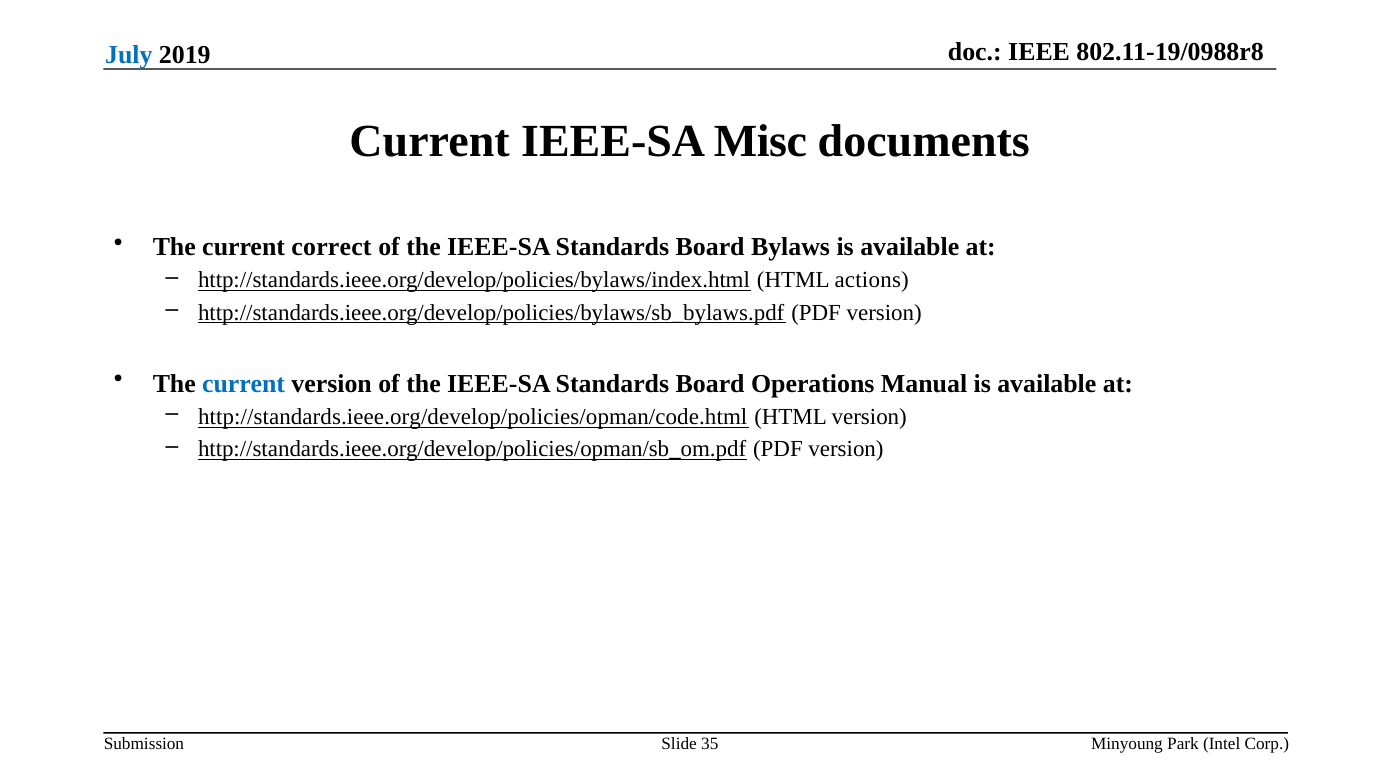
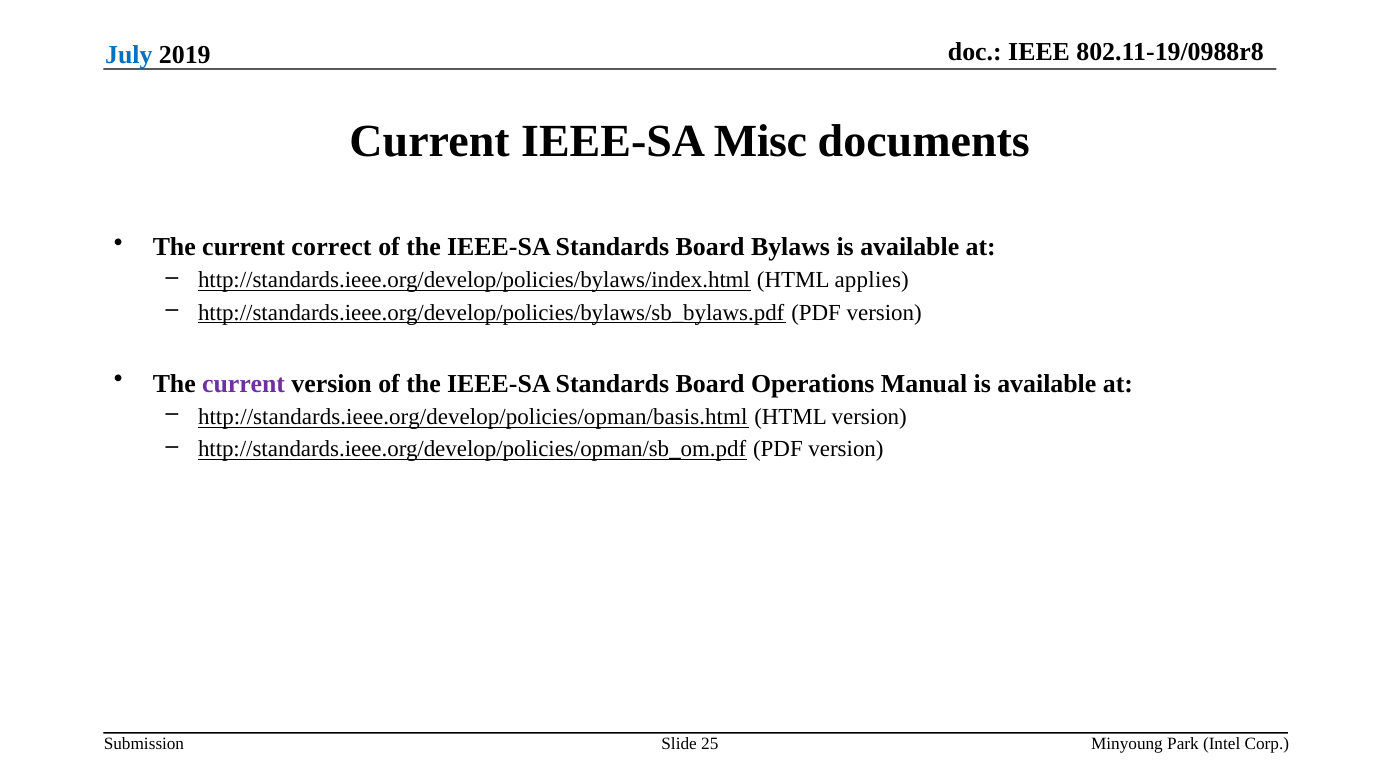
actions: actions -> applies
current at (244, 384) colour: blue -> purple
http://standards.ieee.org/develop/policies/opman/code.html: http://standards.ieee.org/develop/policies/opman/code.html -> http://standards.ieee.org/develop/policies/opman/basis.html
35: 35 -> 25
